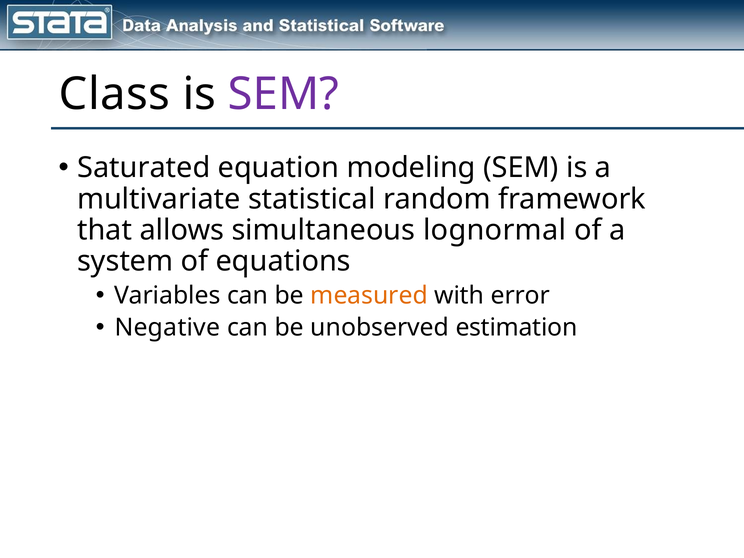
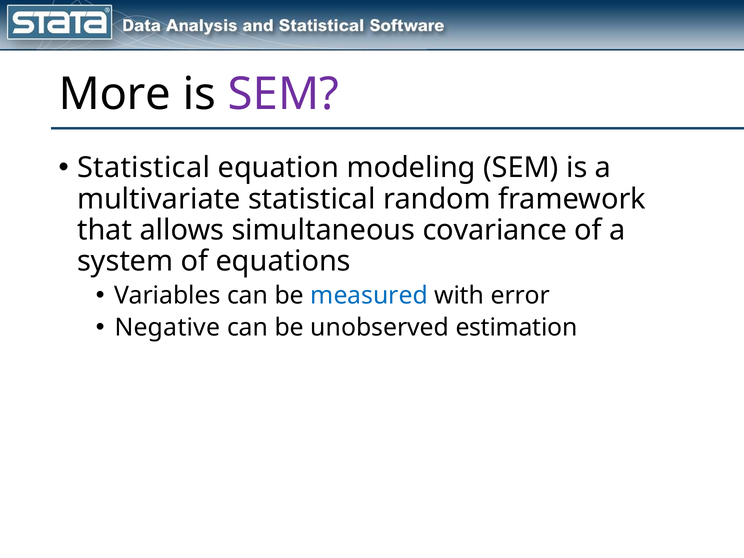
Class: Class -> More
Saturated at (144, 168): Saturated -> Statistical
lognormal: lognormal -> covariance
measured colour: orange -> blue
